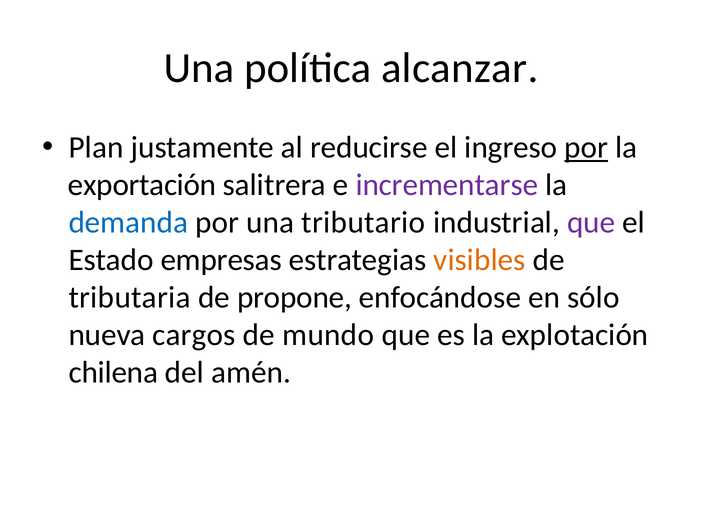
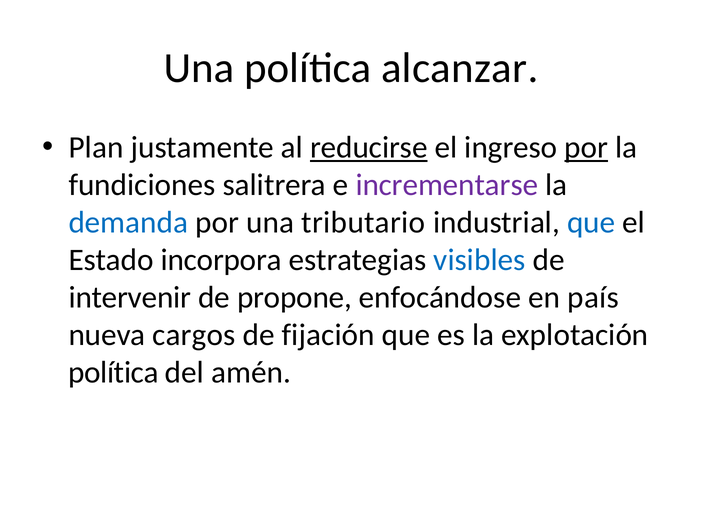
reducirse underline: none -> present
exportación: exportación -> fundiciones
que at (591, 222) colour: purple -> blue
empresas: empresas -> incorpora
visibles colour: orange -> blue
tributaria: tributaria -> intervenir
sólo: sólo -> país
mundo: mundo -> fijación
chilena at (113, 372): chilena -> política
